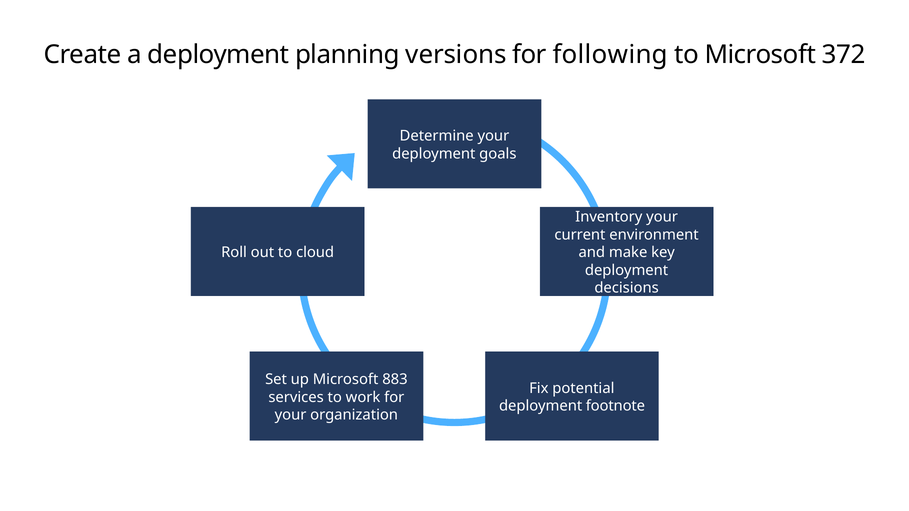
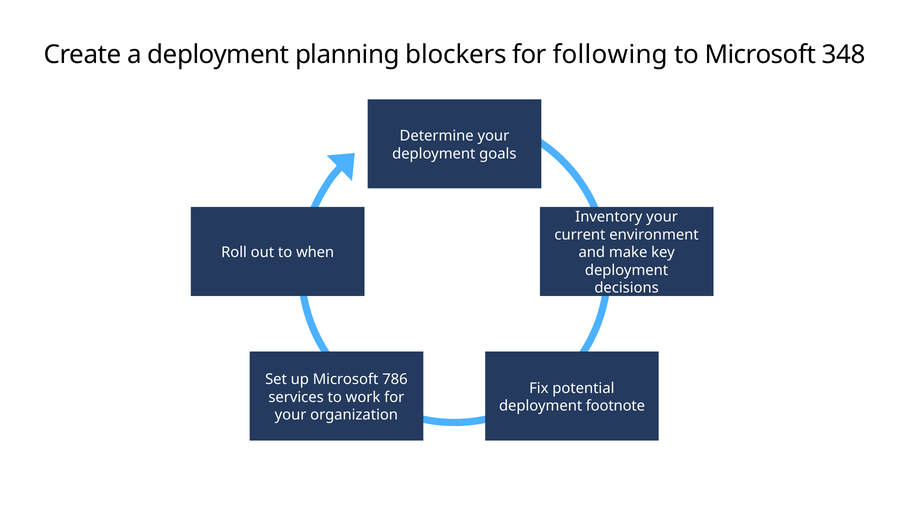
versions: versions -> blockers
372: 372 -> 348
cloud: cloud -> when
883: 883 -> 786
